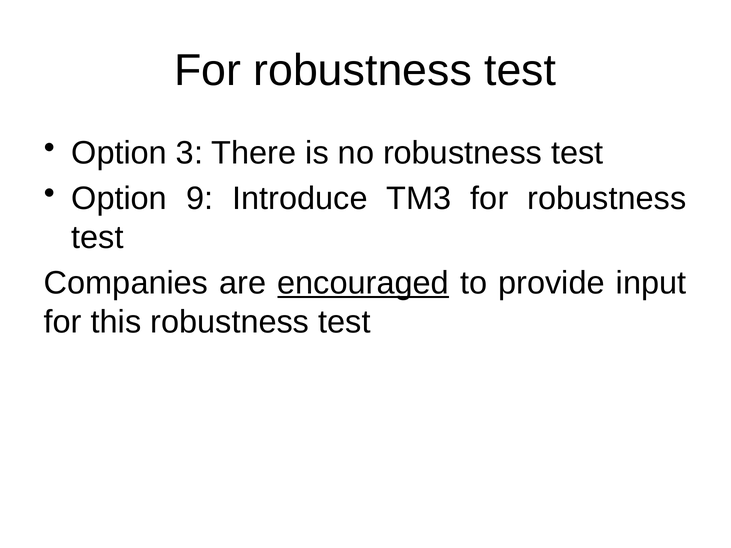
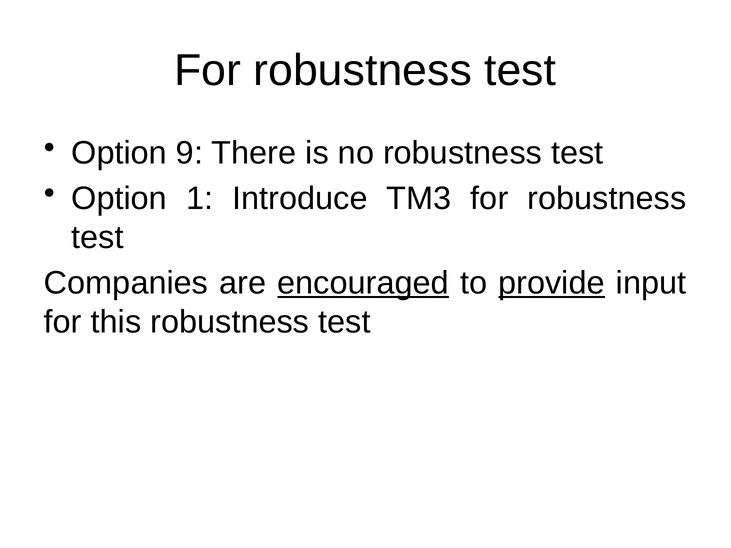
3: 3 -> 9
9: 9 -> 1
provide underline: none -> present
